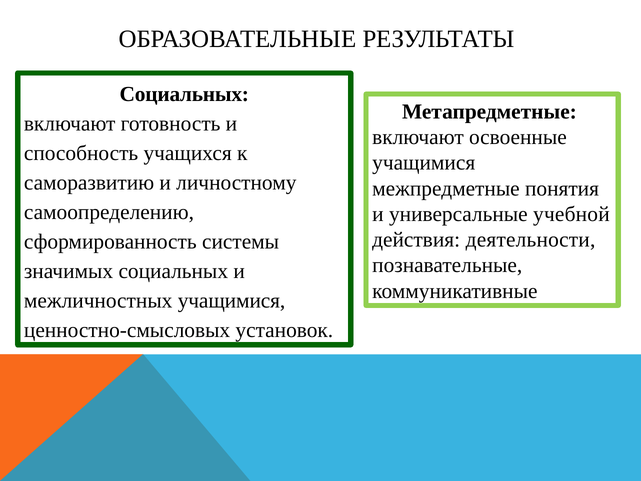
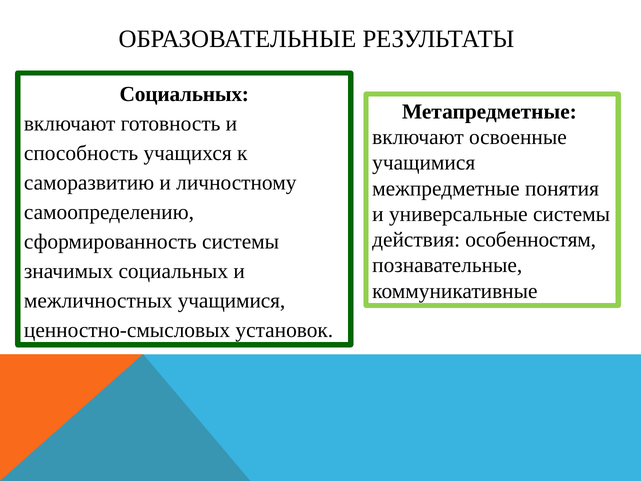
универсальные учебной: учебной -> системы
деятельности: деятельности -> особенностям
